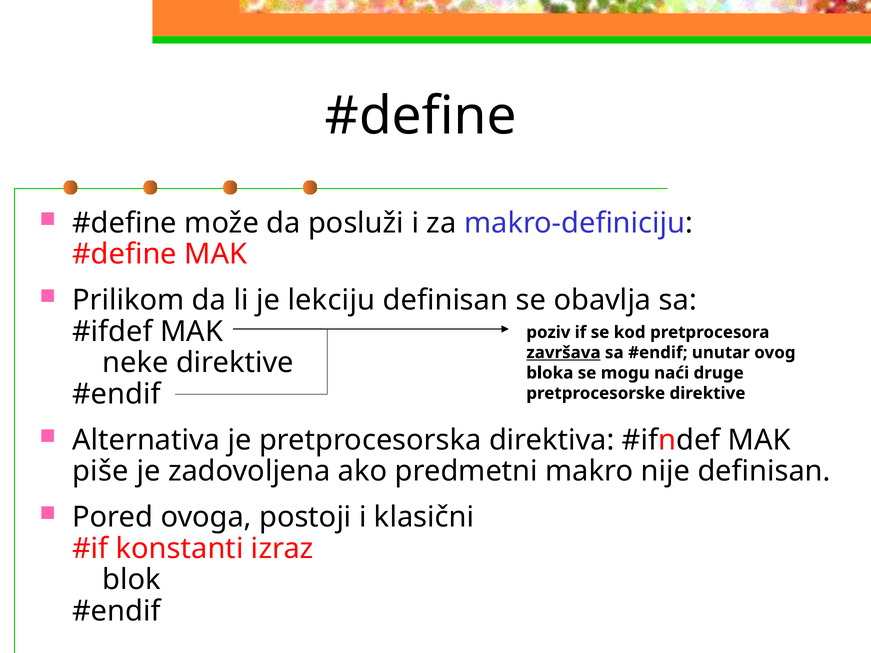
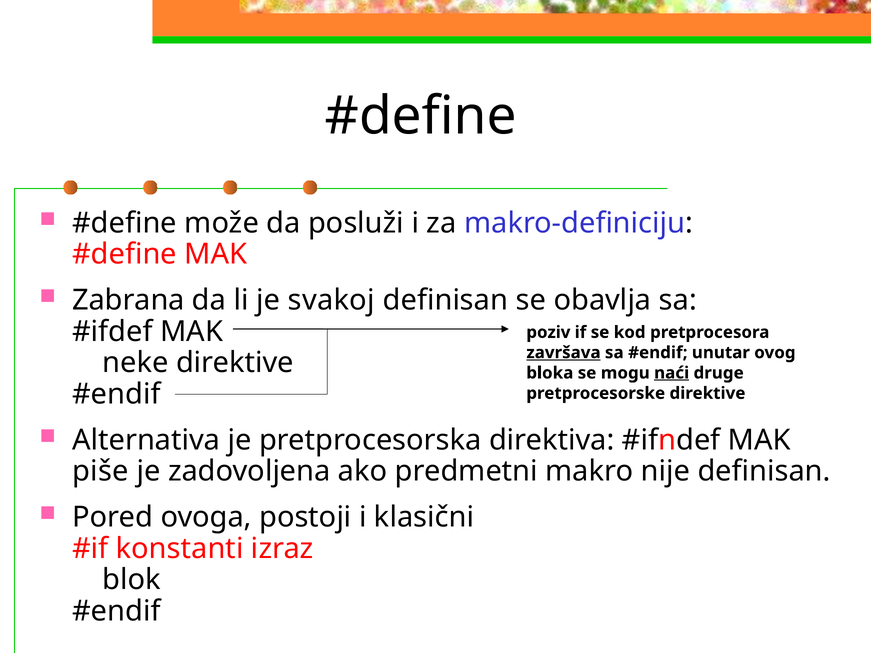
Prilikom: Prilikom -> Zabrana
lekciju: lekciju -> svakoj
naći underline: none -> present
